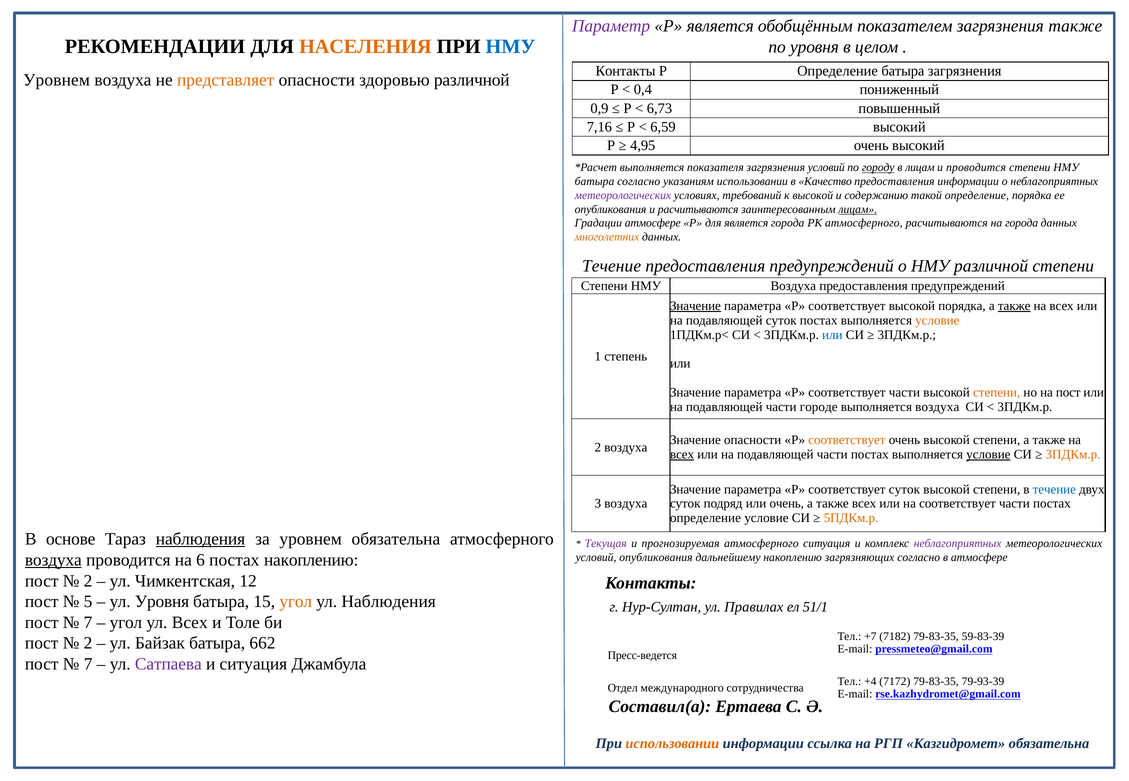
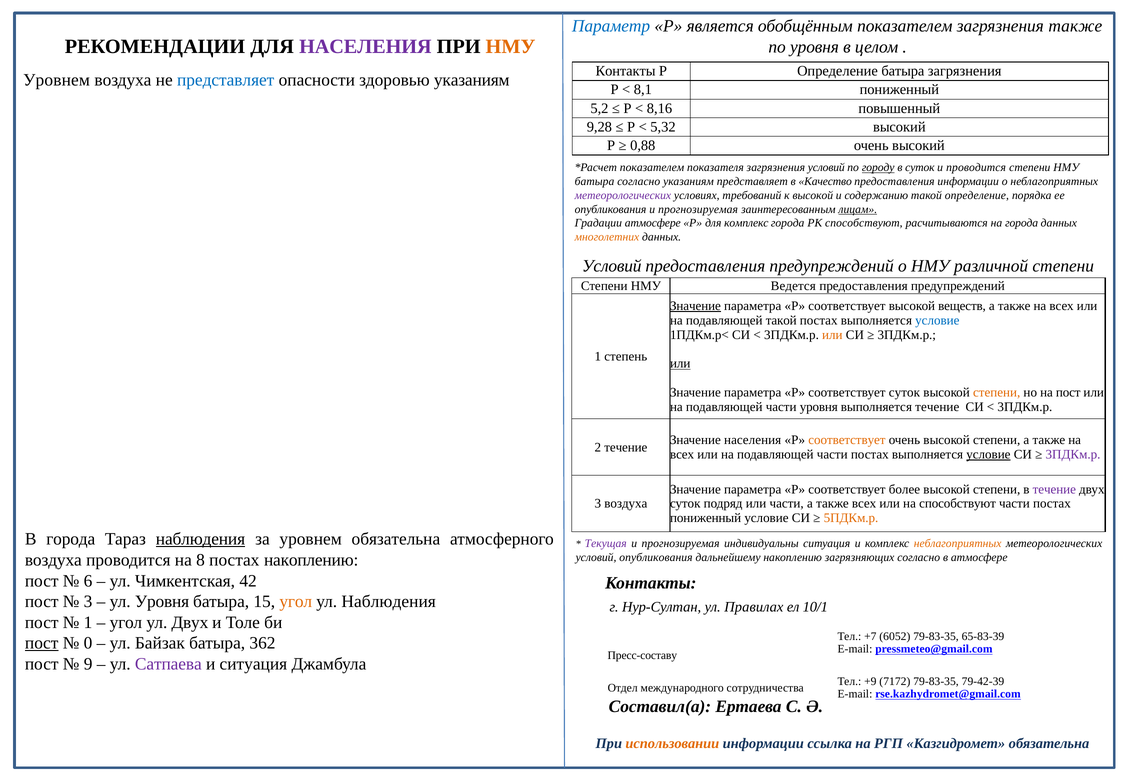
Параметр colour: purple -> blue
НАСЕЛЕНИЯ at (365, 47) colour: orange -> purple
НМУ at (511, 47) colour: blue -> orange
представляет at (226, 80) colour: orange -> blue
здоровью различной: различной -> указаниям
0,4: 0,4 -> 8,1
0,9: 0,9 -> 5,2
6,73: 6,73 -> 8,16
7,16: 7,16 -> 9,28
6,59: 6,59 -> 5,32
4,95: 4,95 -> 0,88
выполняется at (652, 168): выполняется -> показателем
в лицам: лицам -> суток
указаниям использовании: использовании -> представляет
опубликования и расчитываются: расчитываются -> прогнозируемая
для является: является -> комплекс
РК атмосферного: атмосферного -> способствуют
Течение at (612, 266): Течение -> Условий
НМУ Воздуха: Воздуха -> Ведется
высокой порядка: порядка -> веществ
также at (1014, 306) underline: present -> none
подавляющей суток: суток -> такой
условие at (937, 321) colour: orange -> blue
или at (832, 335) colour: blue -> orange
или at (680, 364) underline: none -> present
Р соответствует части: части -> суток
части городе: городе -> уровня
выполняется воздуха: воздуха -> течение
Значение опасности: опасности -> населения
2 воздуха: воздуха -> течение
всех at (682, 455) underline: present -> none
3ПДКм.р at (1073, 455) colour: orange -> purple
соответствует суток: суток -> более
течение at (1054, 490) colour: blue -> purple
или очень: очень -> части
на соответствует: соответствует -> способствуют
определение at (705, 518): определение -> пониженный
В основе: основе -> города
прогнозируемая атмосферного: атмосферного -> индивидуальны
неблагоприятных at (958, 544) colour: purple -> orange
воздуха at (53, 560) underline: present -> none
6: 6 -> 8
2 at (88, 581): 2 -> 6
12: 12 -> 42
5 at (88, 602): 5 -> 3
51/1: 51/1 -> 10/1
7 at (88, 623): 7 -> 1
ул Всех: Всех -> Двух
7182: 7182 -> 6052
59-83-39: 59-83-39 -> 65-83-39
пост at (42, 644) underline: none -> present
2 at (88, 644): 2 -> 0
662: 662 -> 362
Пресс-ведется: Пресс-ведется -> Пресс-составу
7 at (88, 665): 7 -> 9
+4: +4 -> +9
79-93-39: 79-93-39 -> 79-42-39
